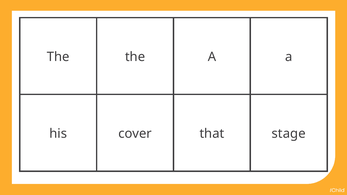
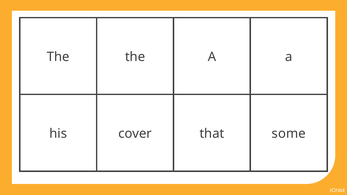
stage: stage -> some
